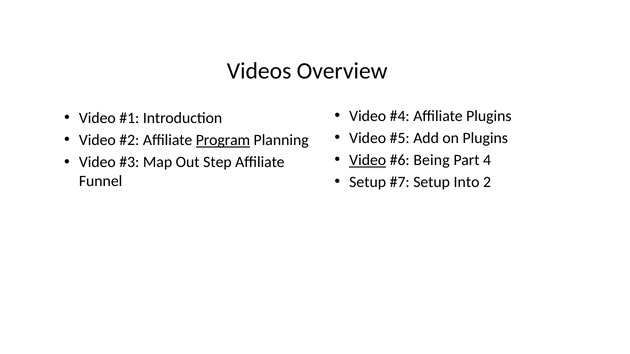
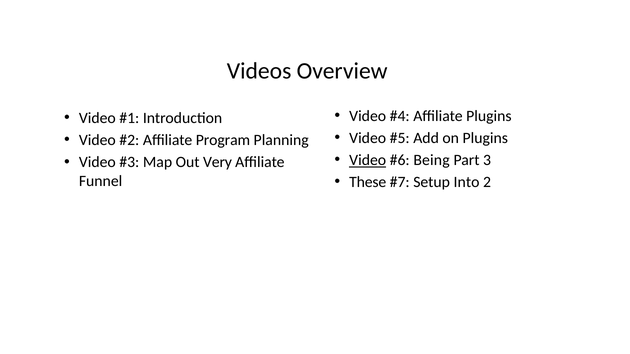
Program underline: present -> none
4: 4 -> 3
Step: Step -> Very
Setup at (368, 182): Setup -> These
